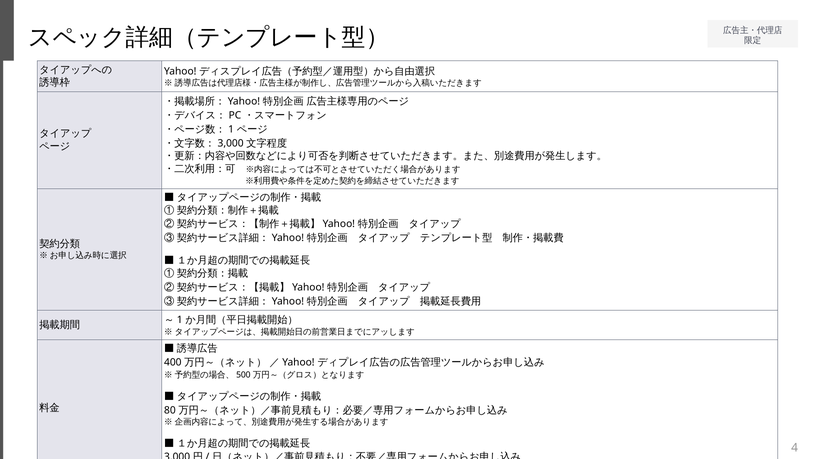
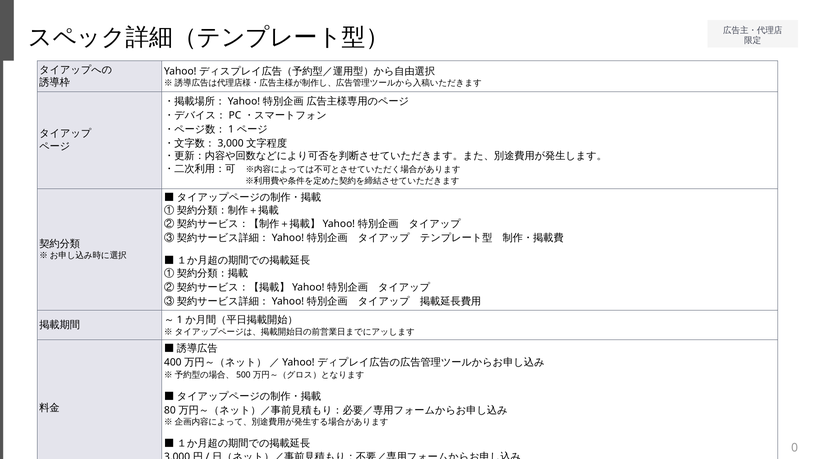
4: 4 -> 0
